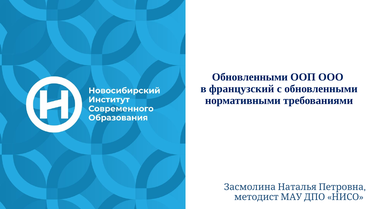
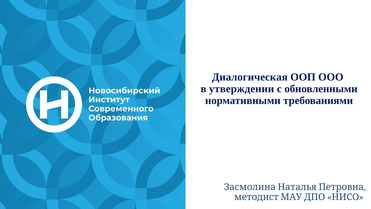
Обновленными at (250, 77): Обновленными -> Диалогическая
французский: французский -> утверждении
